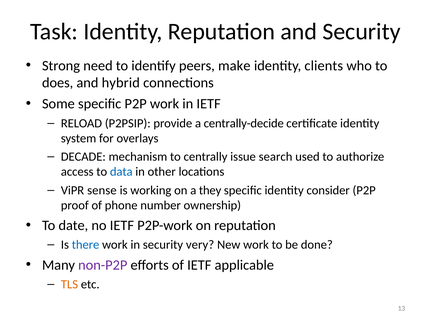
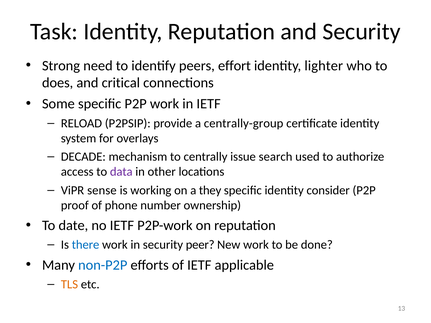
make: make -> effort
clients: clients -> lighter
hybrid: hybrid -> critical
centrally-decide: centrally-decide -> centrally-group
data colour: blue -> purple
very: very -> peer
non-P2P colour: purple -> blue
